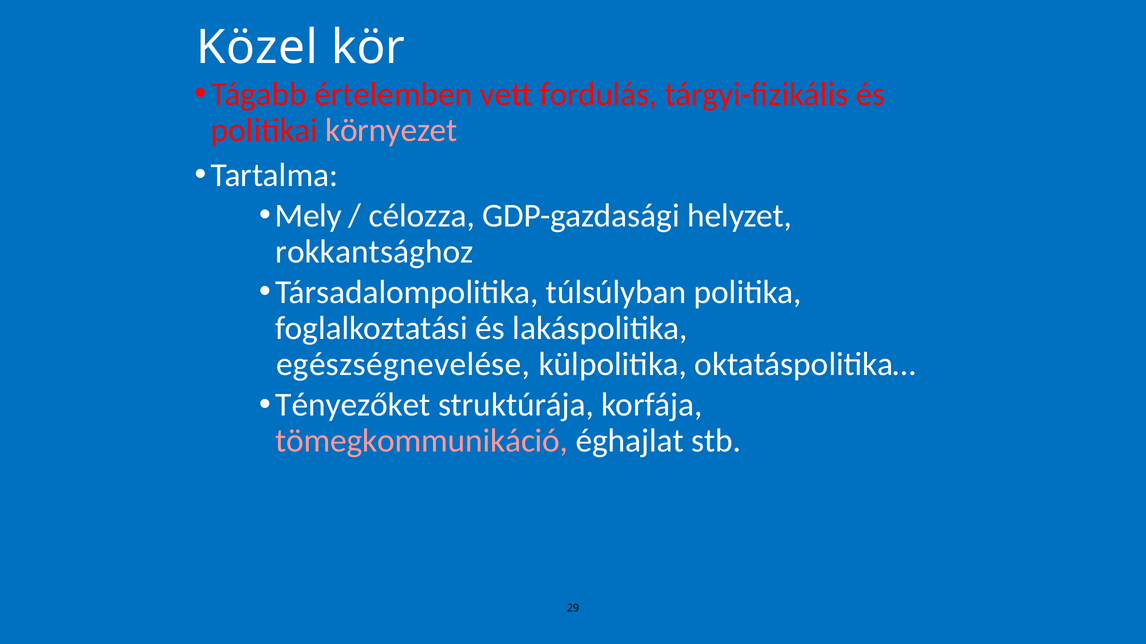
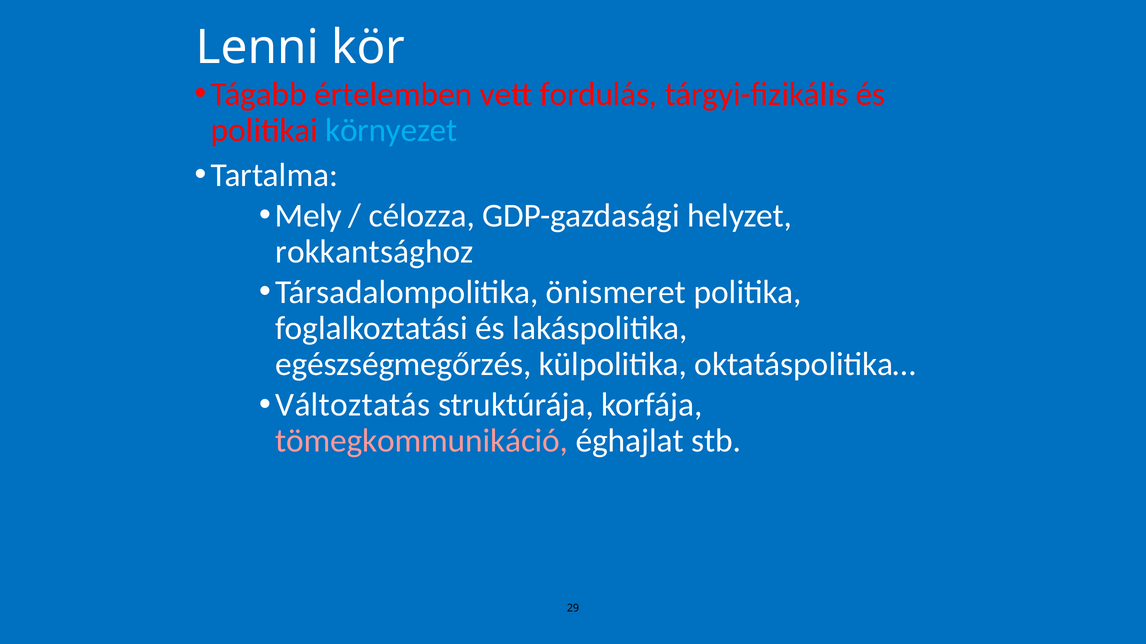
Közel: Közel -> Lenni
környezet colour: pink -> light blue
túlsúlyban: túlsúlyban -> önismeret
egészségnevelése: egészségnevelése -> egészségmegőrzés
Tényezőket: Tényezőket -> Változtatás
